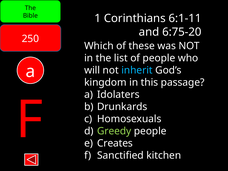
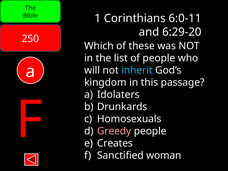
6:1-11: 6:1-11 -> 6:0-11
6:75-20: 6:75-20 -> 6:29-20
Greedy colour: light green -> pink
kitchen: kitchen -> woman
